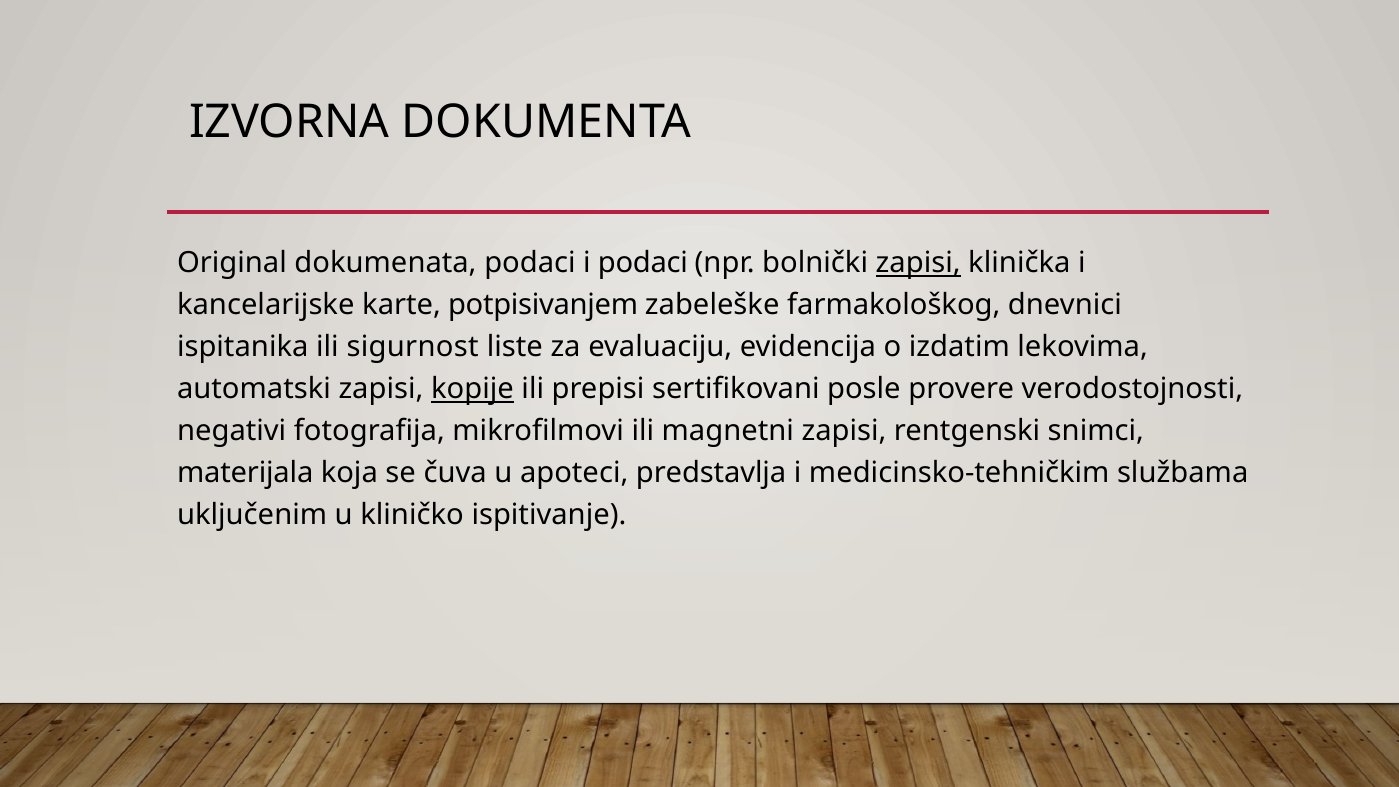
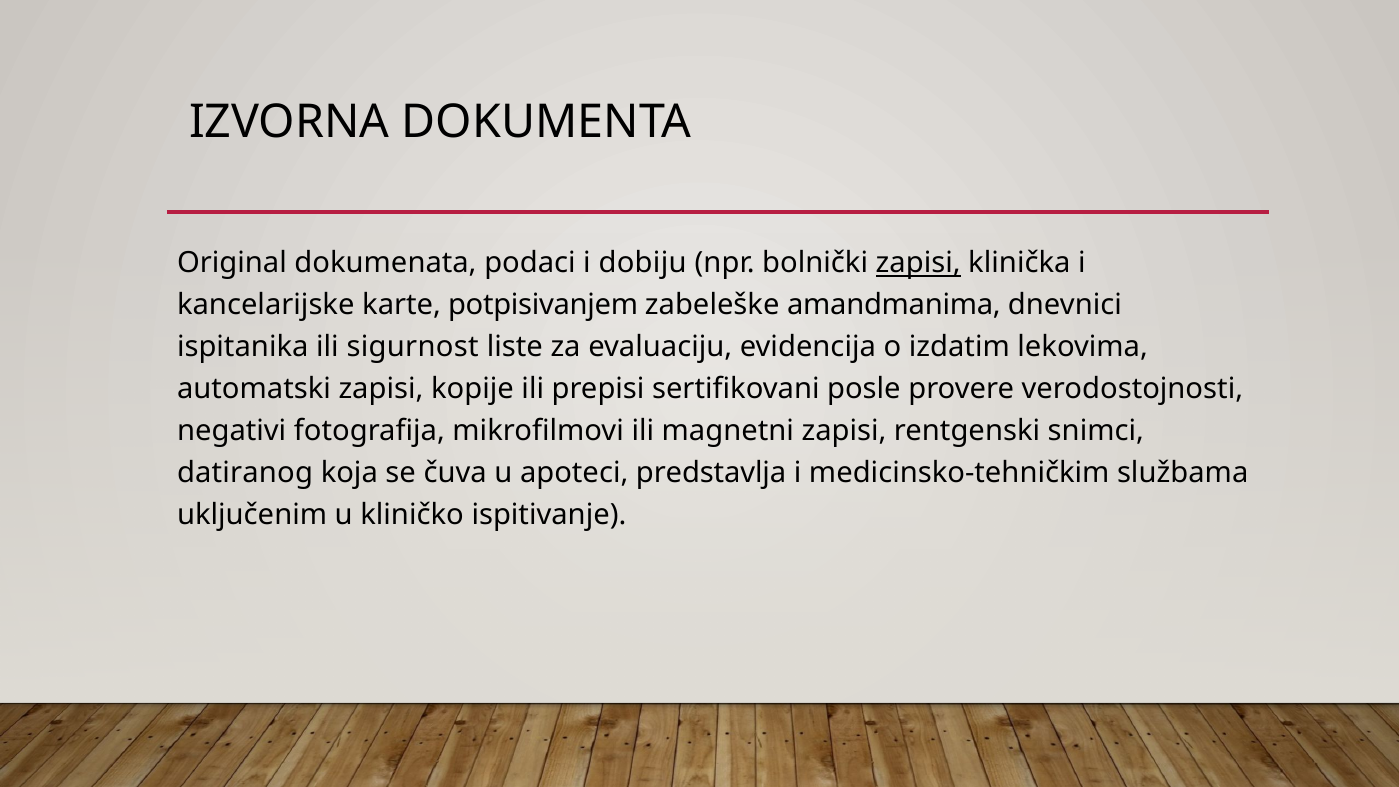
i podaci: podaci -> dobiju
farmakološkog: farmakološkog -> amandmanima
kopije underline: present -> none
materijala: materijala -> datiranog
